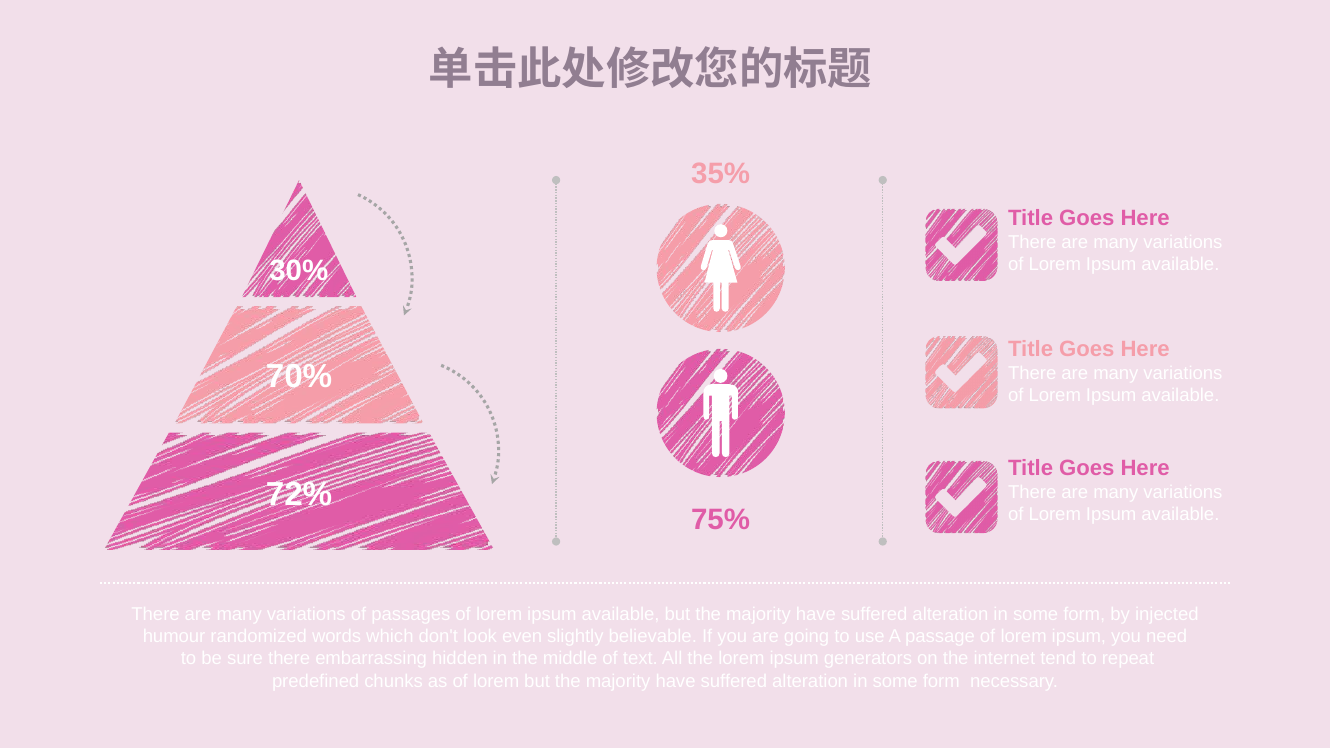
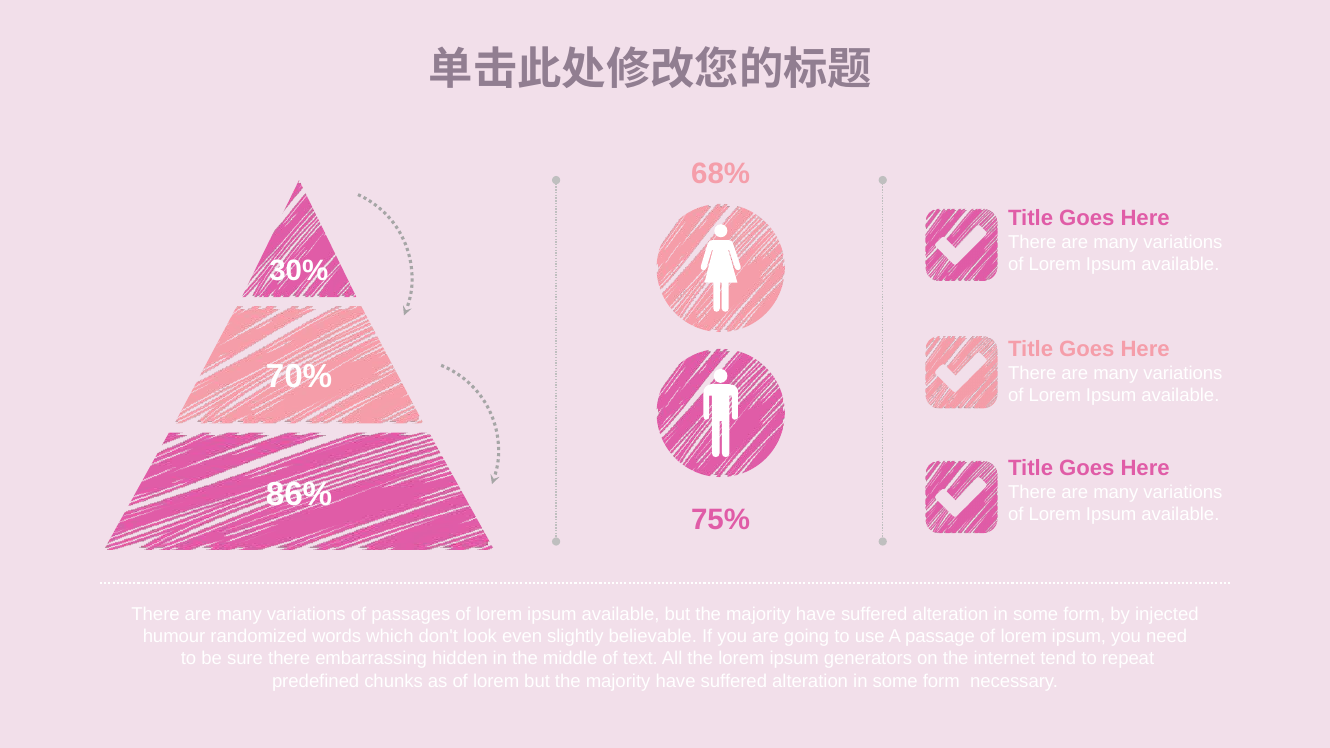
35%: 35% -> 68%
72%: 72% -> 86%
